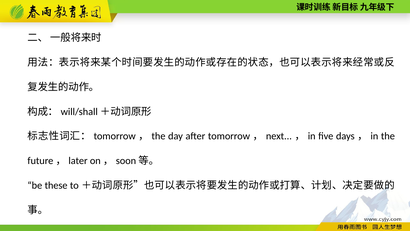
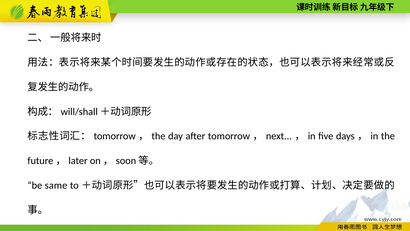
these: these -> same
